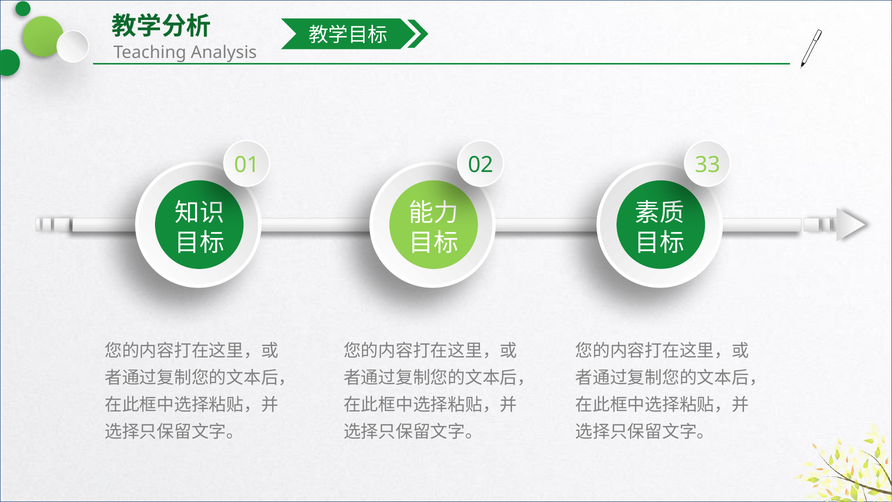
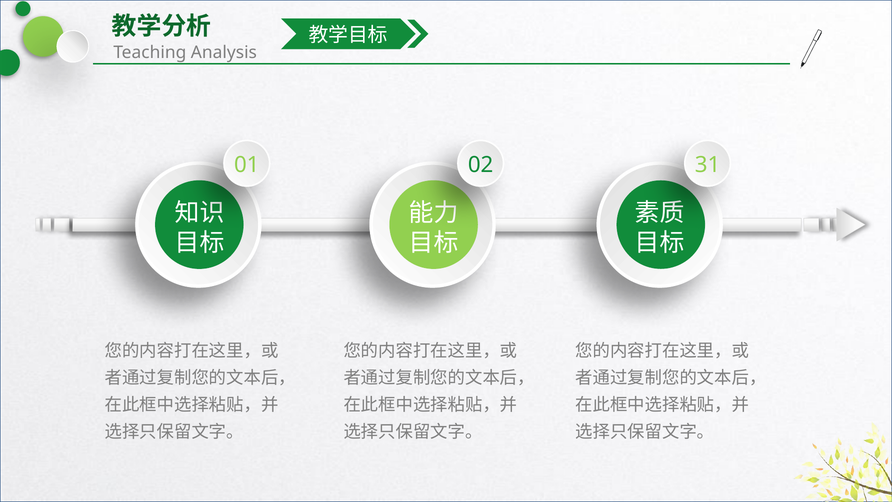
33: 33 -> 31
